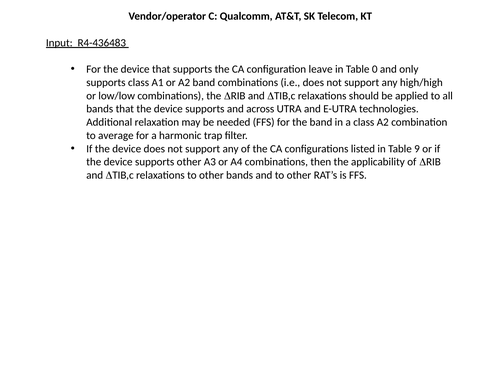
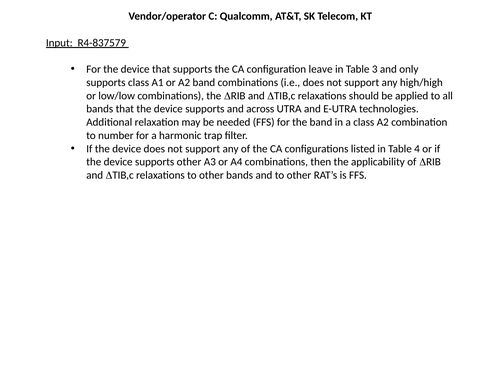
R4-436483: R4-436483 -> R4-837579
0: 0 -> 3
average: average -> number
9: 9 -> 4
